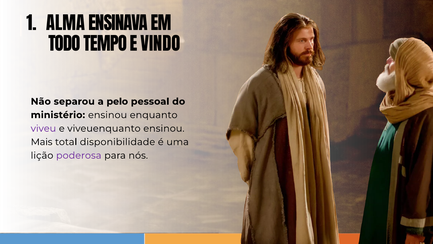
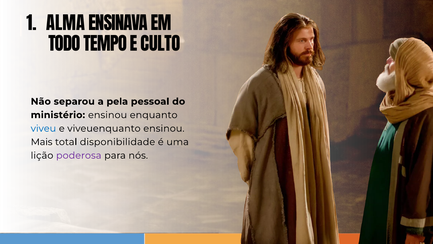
VINDO: VINDO -> CULTO
pelo: pelo -> pela
viveu colour: purple -> blue
